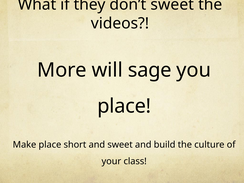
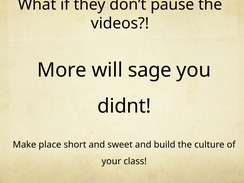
don’t sweet: sweet -> pause
place at (124, 106): place -> didnt
